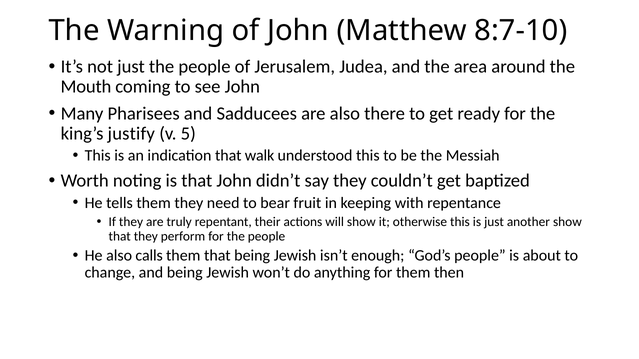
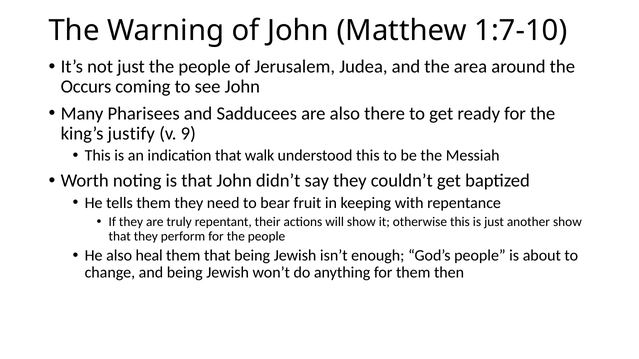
8:7-10: 8:7-10 -> 1:7-10
Mouth: Mouth -> Occurs
5: 5 -> 9
calls: calls -> heal
